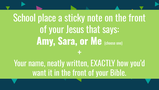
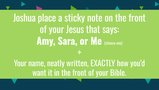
School: School -> Joshua
